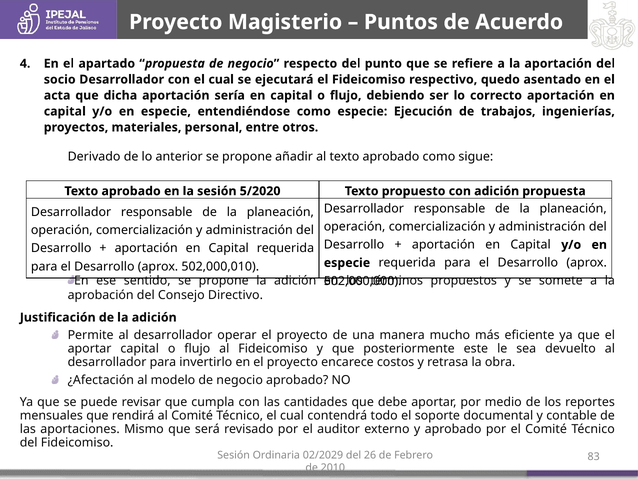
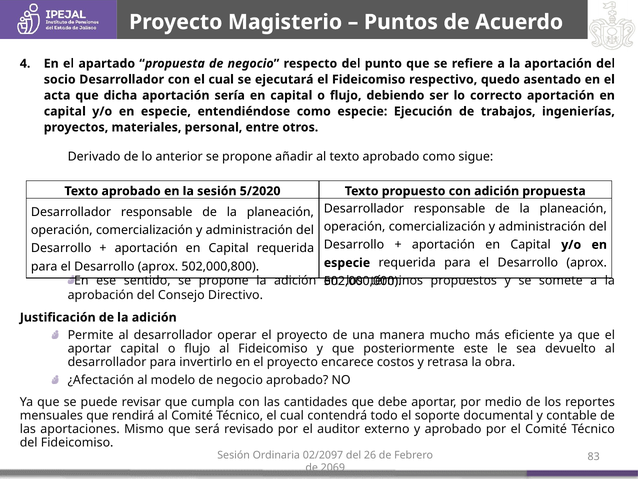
502,000,010: 502,000,010 -> 502,000,800
02/2029: 02/2029 -> 02/2097
2010: 2010 -> 2069
